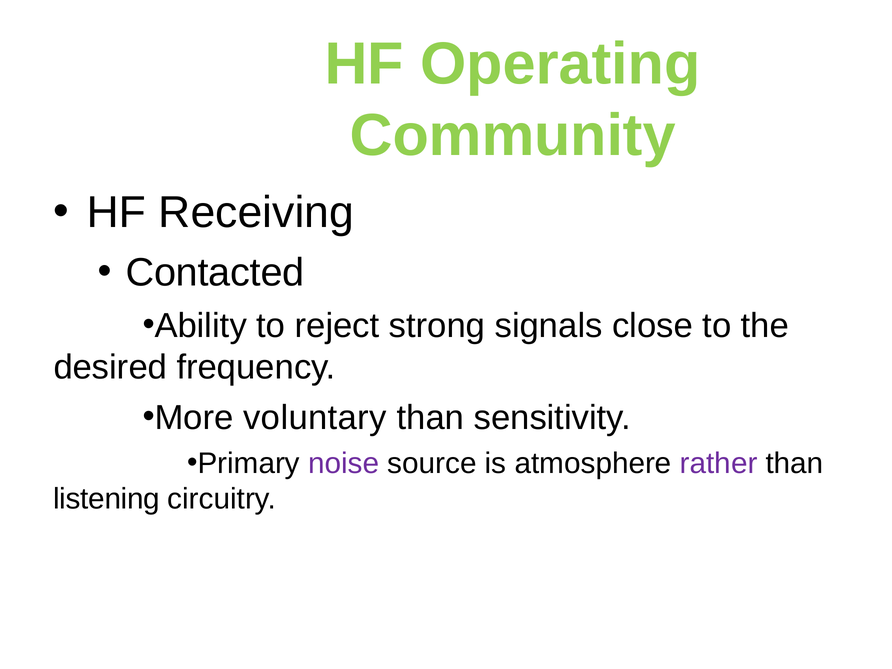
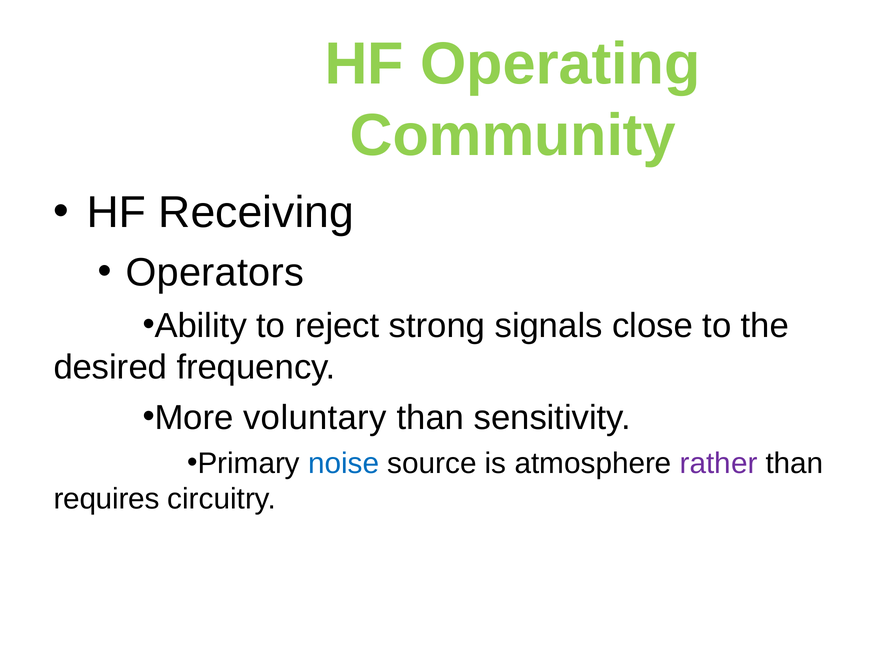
Contacted: Contacted -> Operators
noise colour: purple -> blue
listening: listening -> requires
